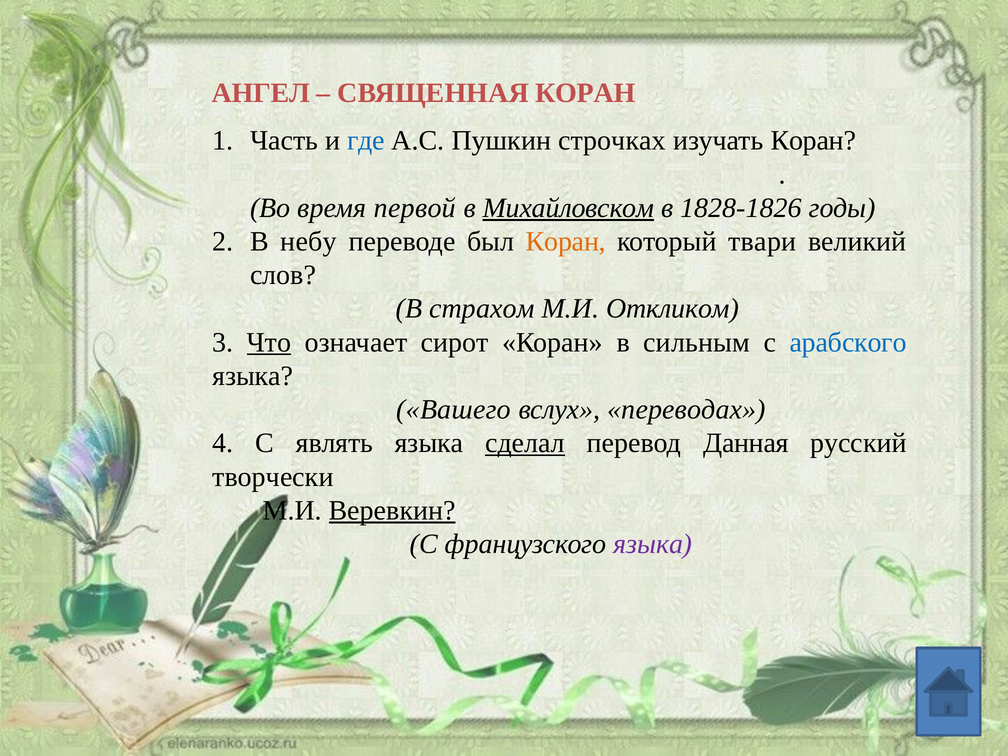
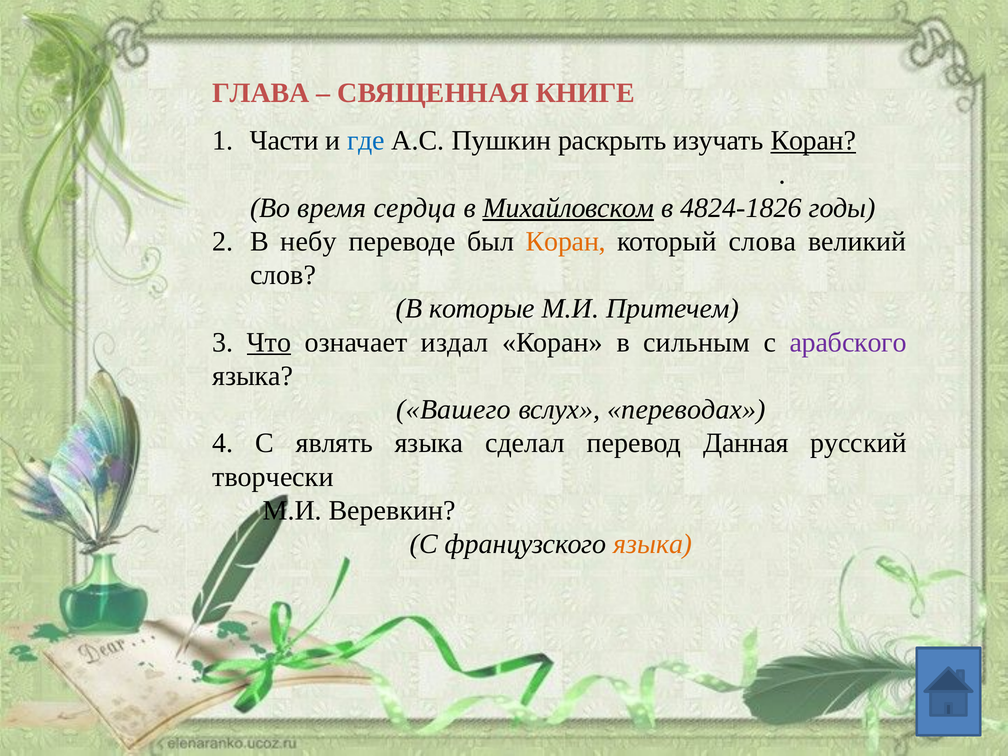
АНГЕЛ: АНГЕЛ -> ГЛАВА
СВЯЩЕННАЯ КОРАН: КОРАН -> КНИГЕ
Часть: Часть -> Части
строчках: строчках -> раскрыть
Коран at (813, 141) underline: none -> present
первой: первой -> сердца
1828-1826: 1828-1826 -> 4824-1826
твари: твари -> слова
страхом: страхом -> которые
Откликом: Откликом -> Притечем
сирот: сирот -> издал
арабского colour: blue -> purple
сделал underline: present -> none
Веревкин underline: present -> none
языка at (653, 544) colour: purple -> orange
